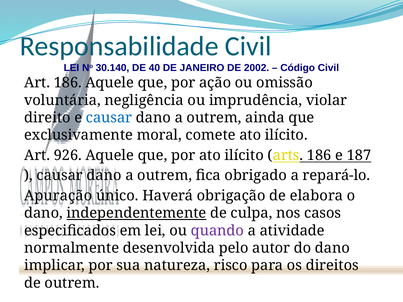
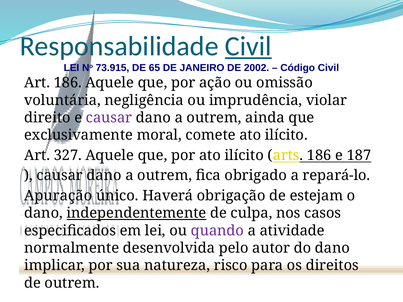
Civil at (248, 46) underline: none -> present
30.140: 30.140 -> 73.915
40: 40 -> 65
causar at (109, 118) colour: blue -> purple
926: 926 -> 327
elabora: elabora -> estejam
